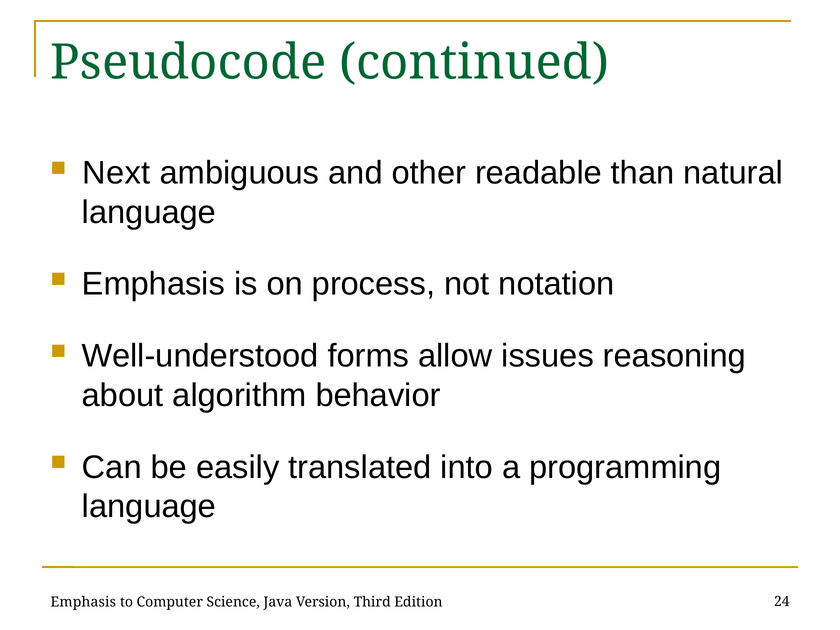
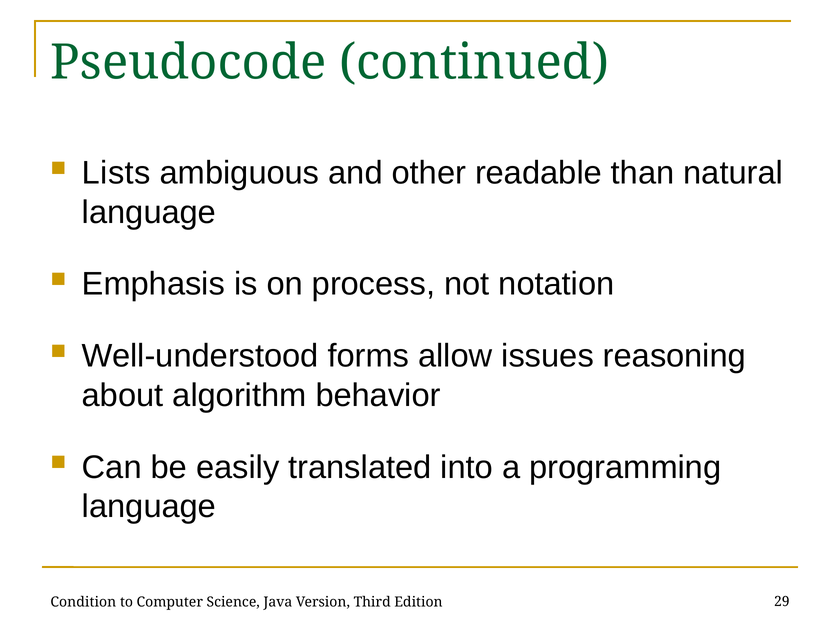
Next: Next -> Lists
Emphasis at (83, 602): Emphasis -> Condition
24: 24 -> 29
